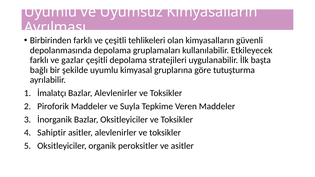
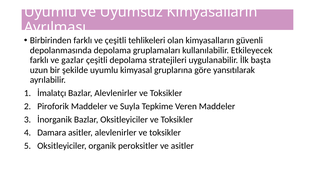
bağlı: bağlı -> uzun
tutuşturma: tutuşturma -> yansıtılarak
Sahiptir: Sahiptir -> Damara
